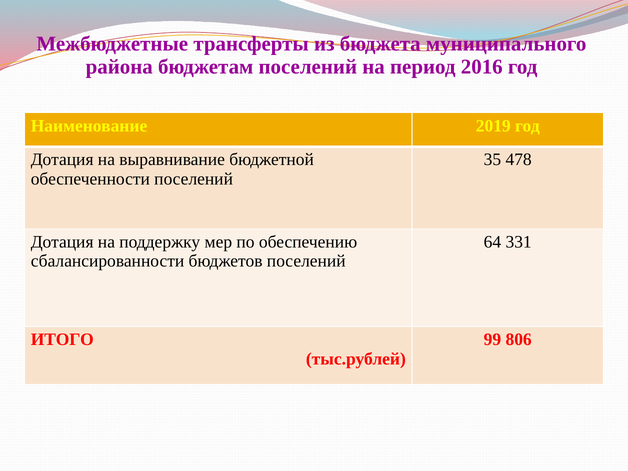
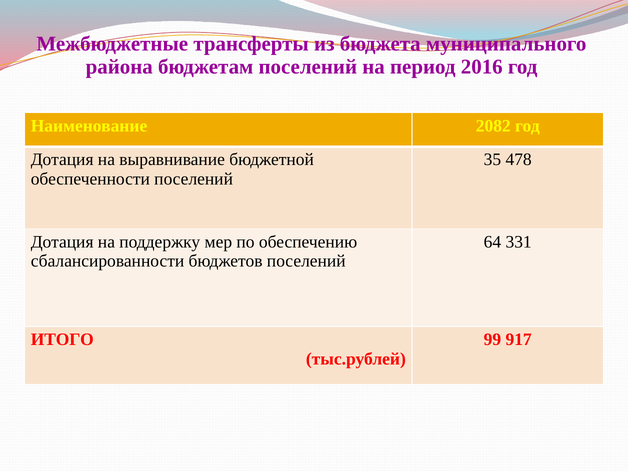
2019: 2019 -> 2082
806: 806 -> 917
